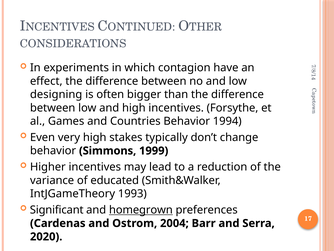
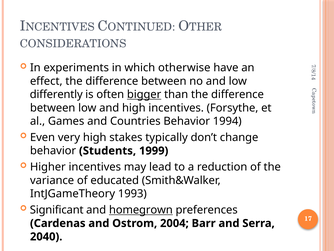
contagion: contagion -> otherwise
designing: designing -> differently
bigger underline: none -> present
Simmons: Simmons -> Students
2020: 2020 -> 2040
